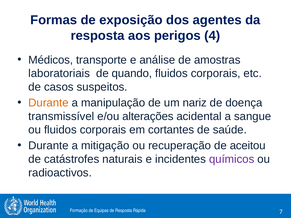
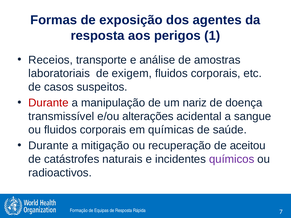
4: 4 -> 1
Médicos: Médicos -> Receios
quando: quando -> exigem
Durante at (48, 103) colour: orange -> red
cortantes: cortantes -> químicas
